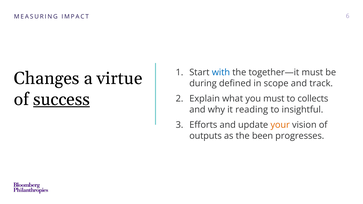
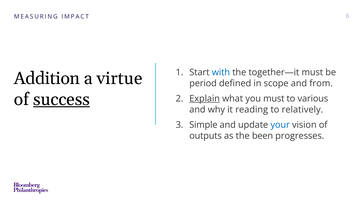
Changes: Changes -> Addition
during: during -> period
track: track -> from
Explain underline: none -> present
collects: collects -> various
insightful: insightful -> relatively
Efforts: Efforts -> Simple
your colour: orange -> blue
